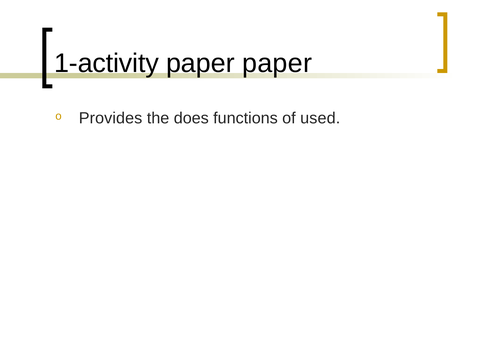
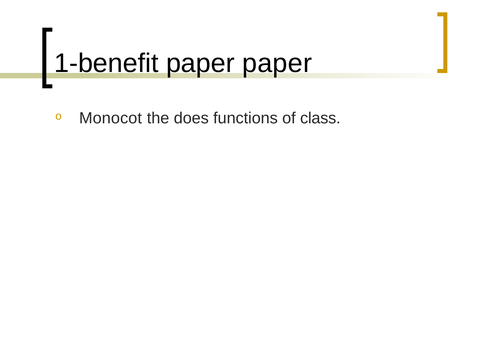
1-activity: 1-activity -> 1-benefit
Provides: Provides -> Monocot
used: used -> class
